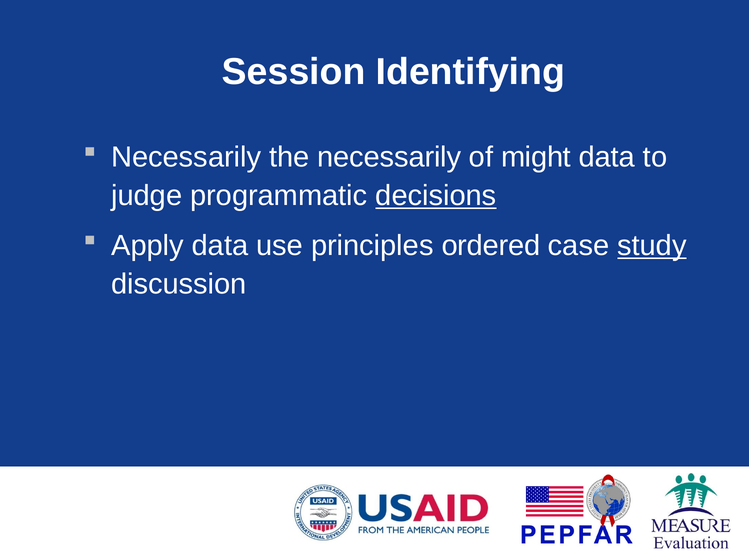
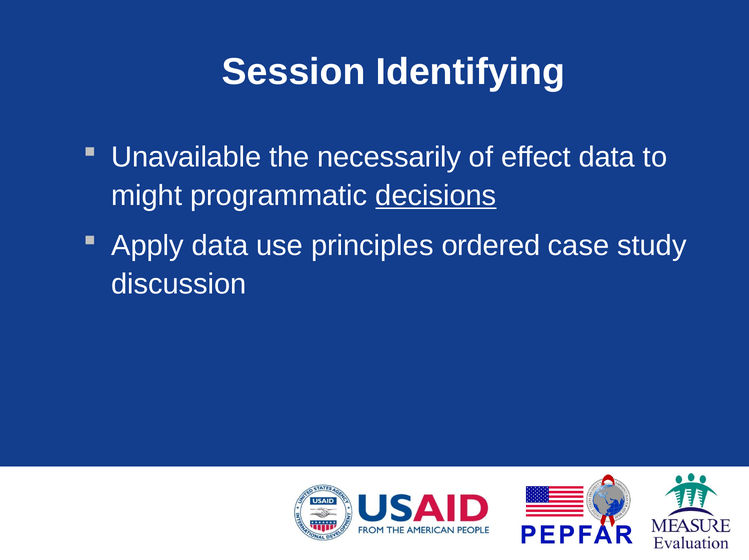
Necessarily at (186, 157): Necessarily -> Unavailable
might: might -> effect
judge: judge -> might
study underline: present -> none
